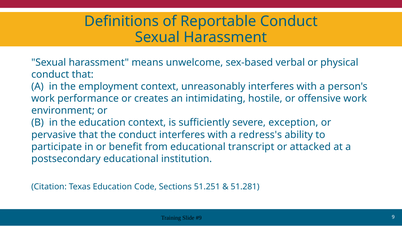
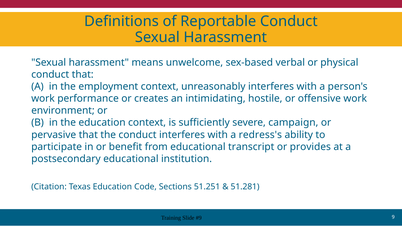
exception: exception -> campaign
attacked: attacked -> provides
